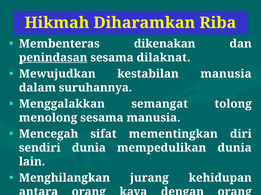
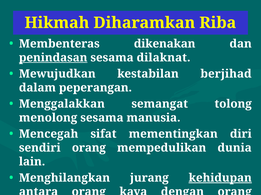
kestabilan manusia: manusia -> berjihad
suruhannya: suruhannya -> peperangan
sendiri dunia: dunia -> orang
kehidupan underline: none -> present
